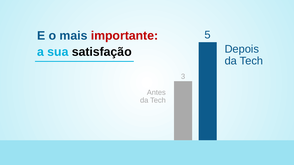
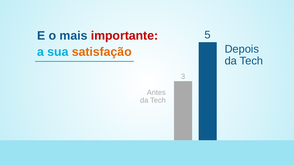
satisfação colour: black -> orange
